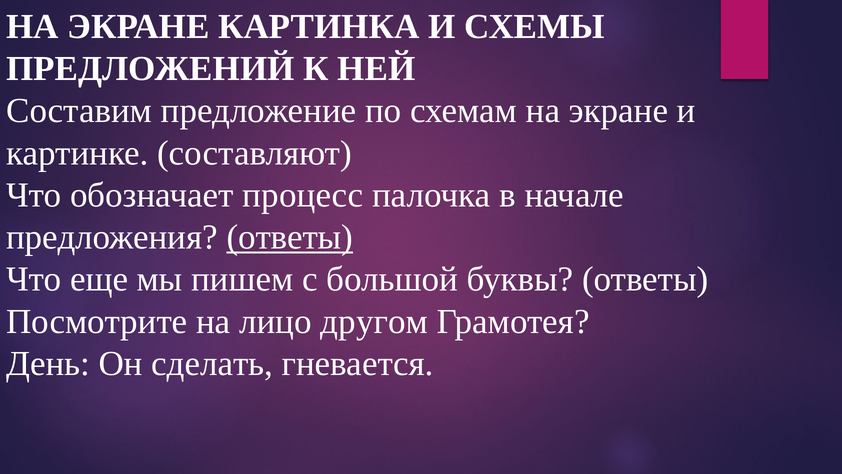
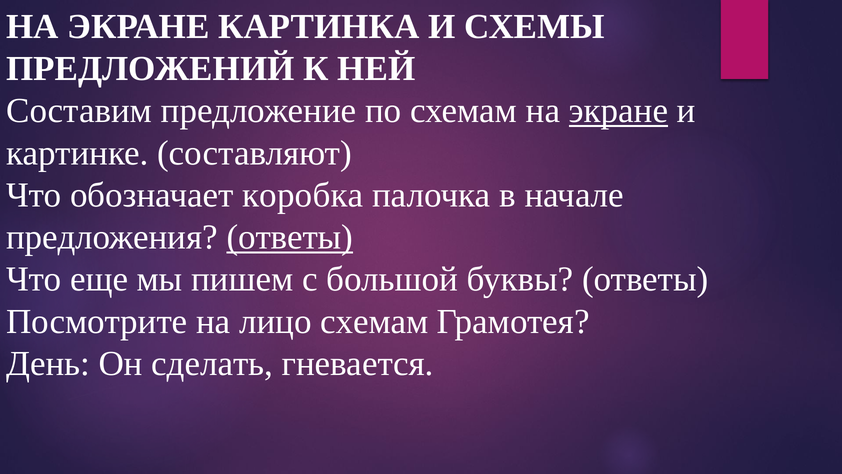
экране at (619, 111) underline: none -> present
процесс: процесс -> коробка
лицо другом: другом -> схемам
